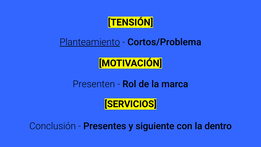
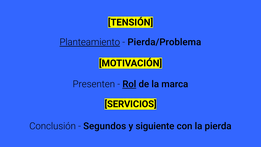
Cortos/Problema: Cortos/Problema -> Pierda/Problema
Rol underline: none -> present
Presentes: Presentes -> Segundos
dentro: dentro -> pierda
